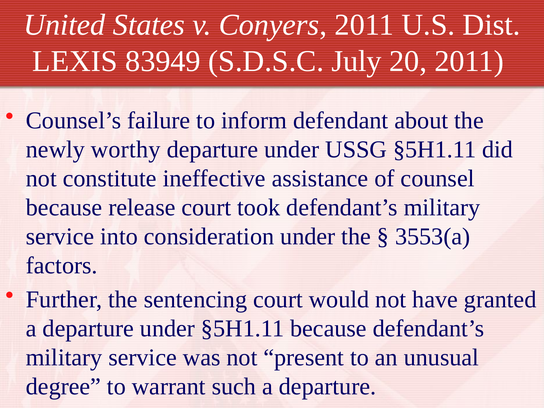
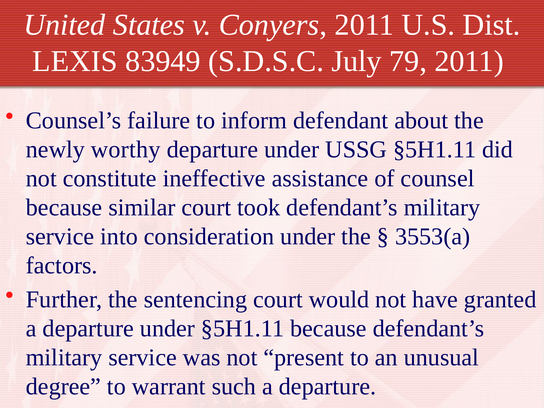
20: 20 -> 79
release: release -> similar
